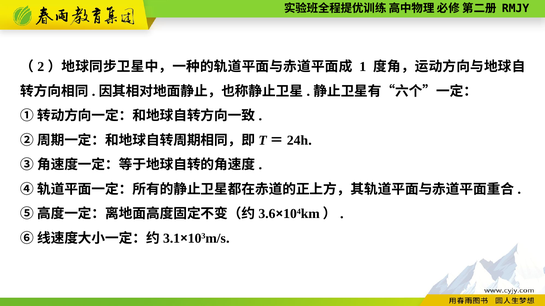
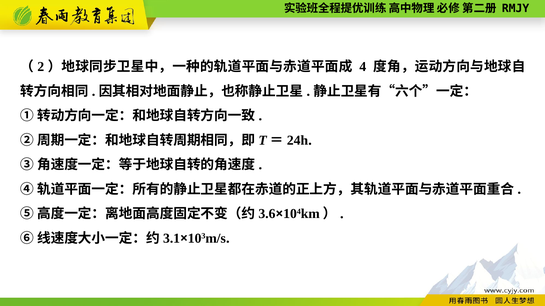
1: 1 -> 4
